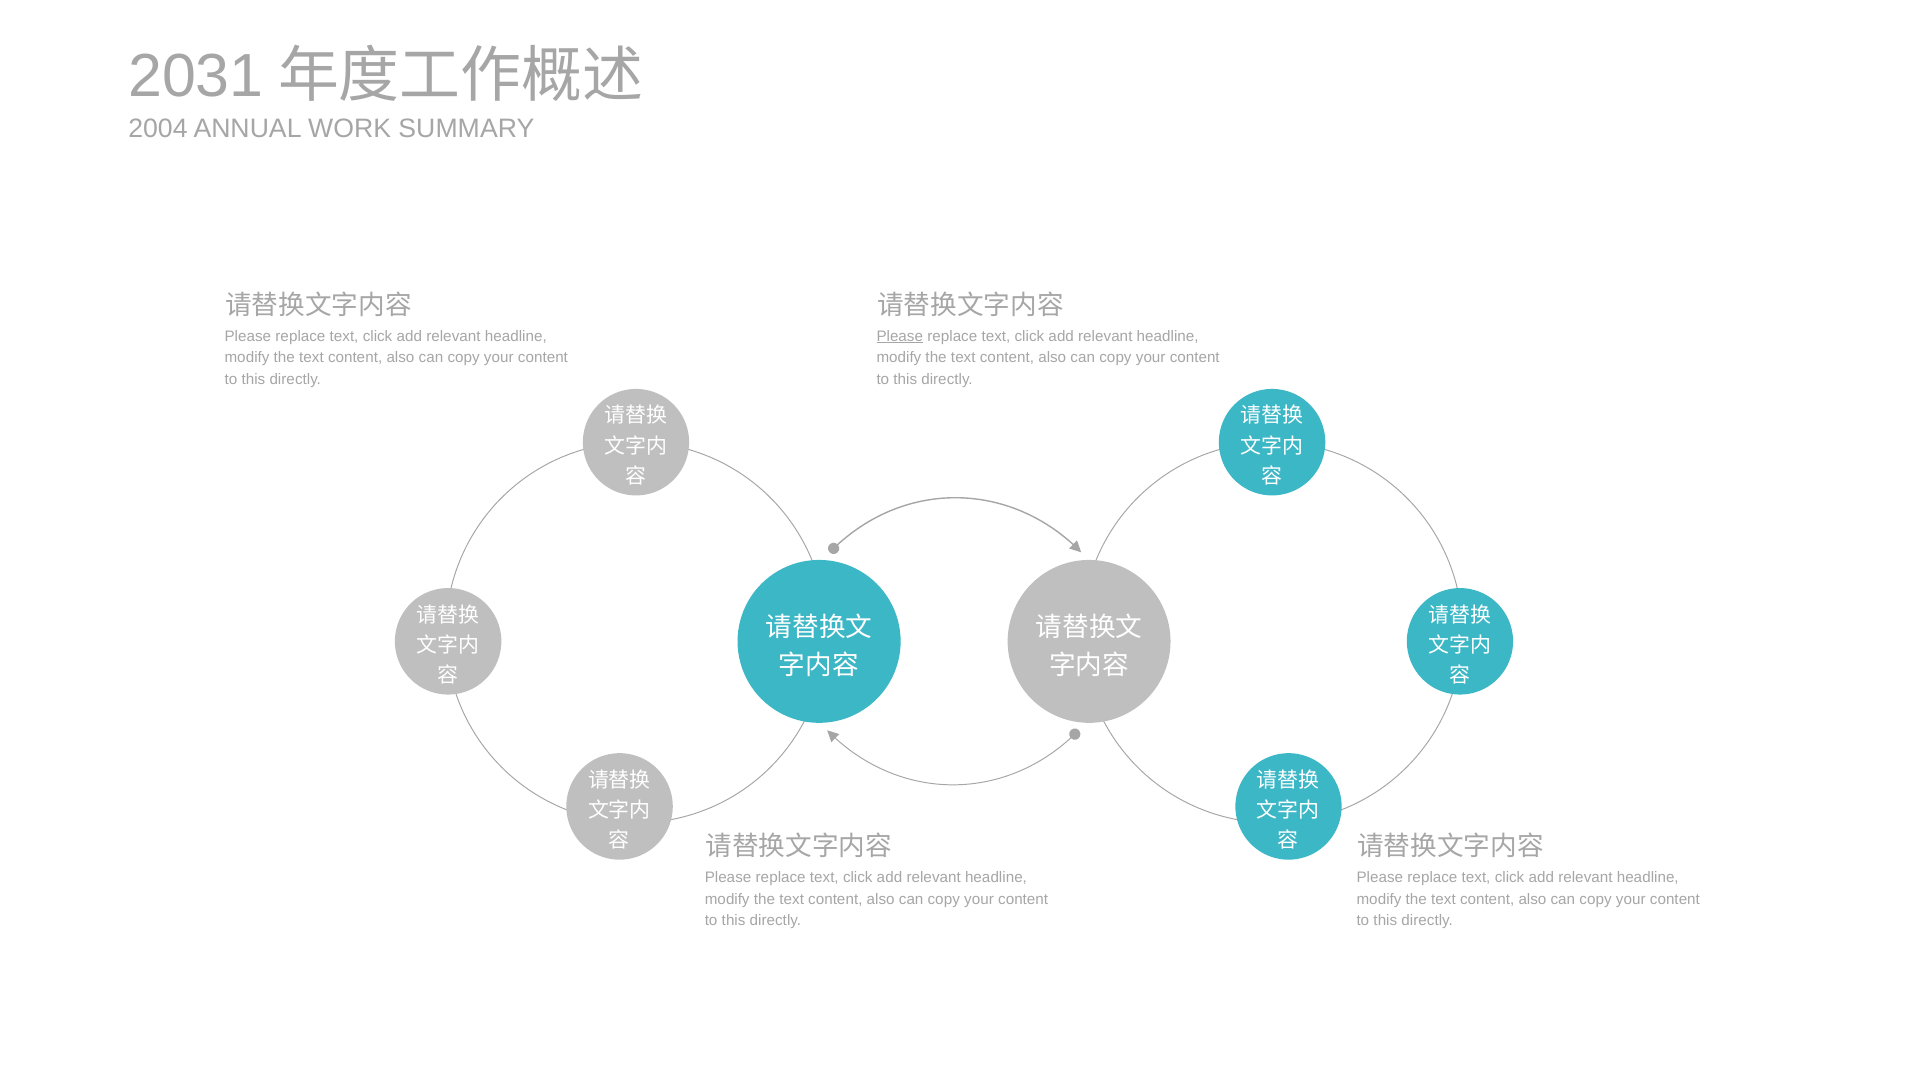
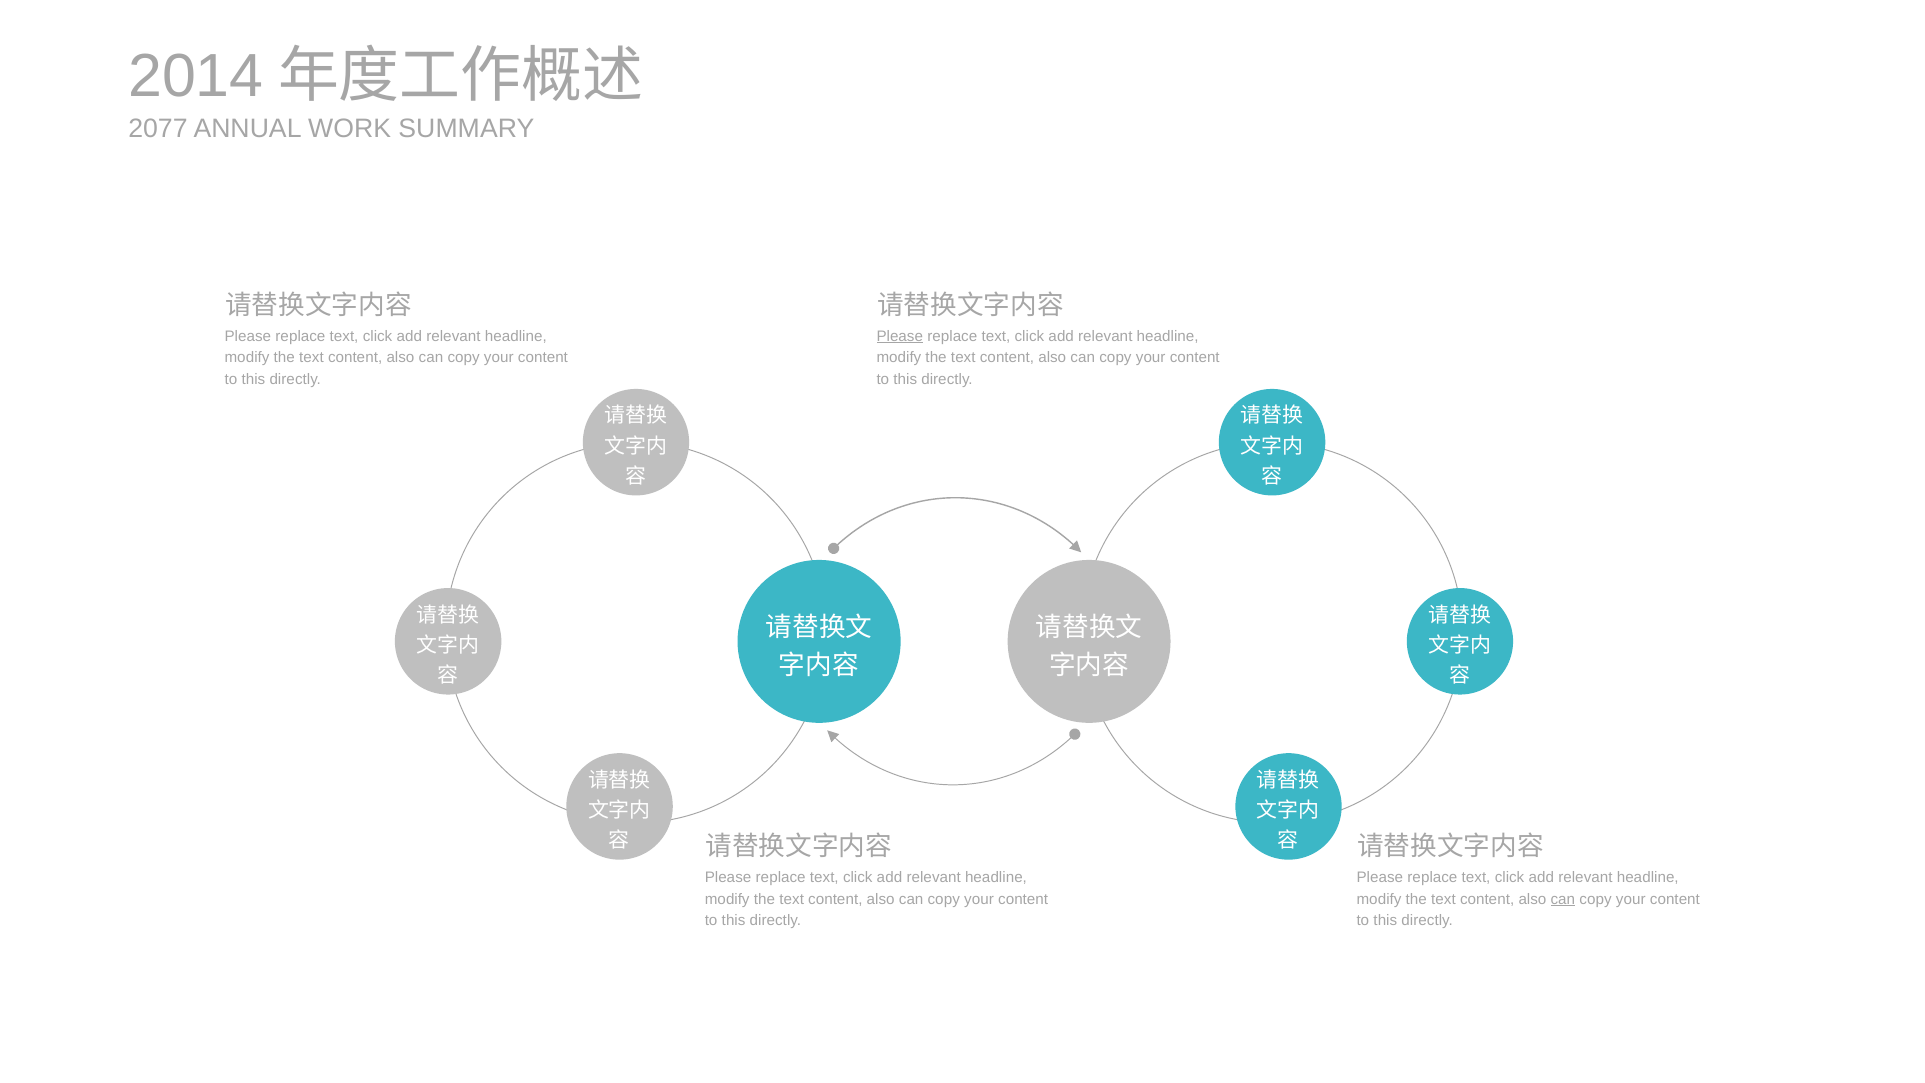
2031: 2031 -> 2014
2004: 2004 -> 2077
can at (1563, 899) underline: none -> present
